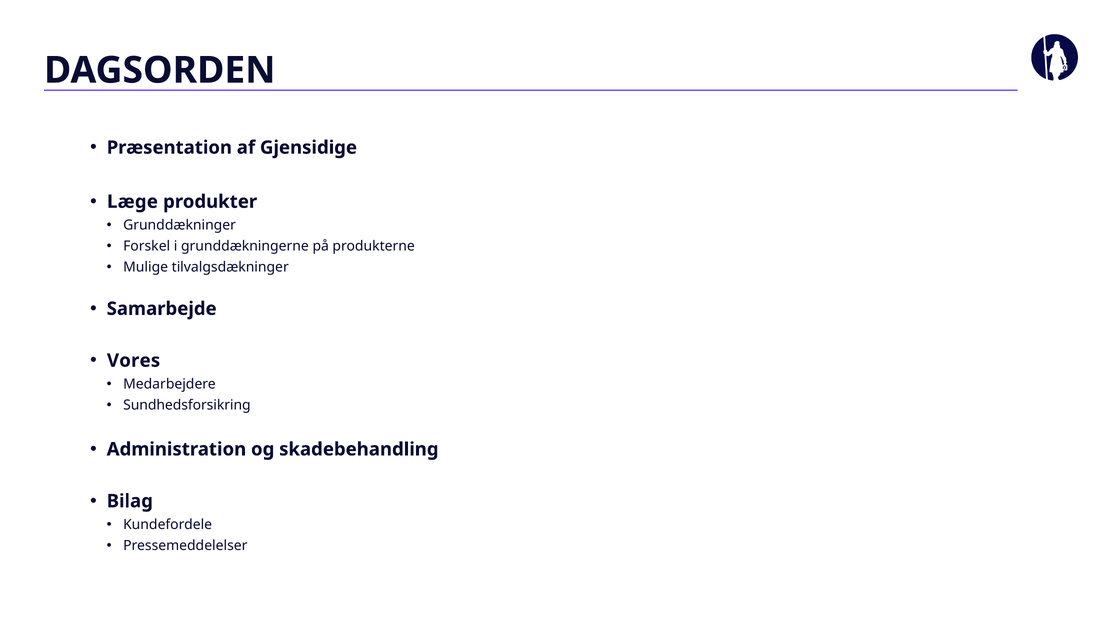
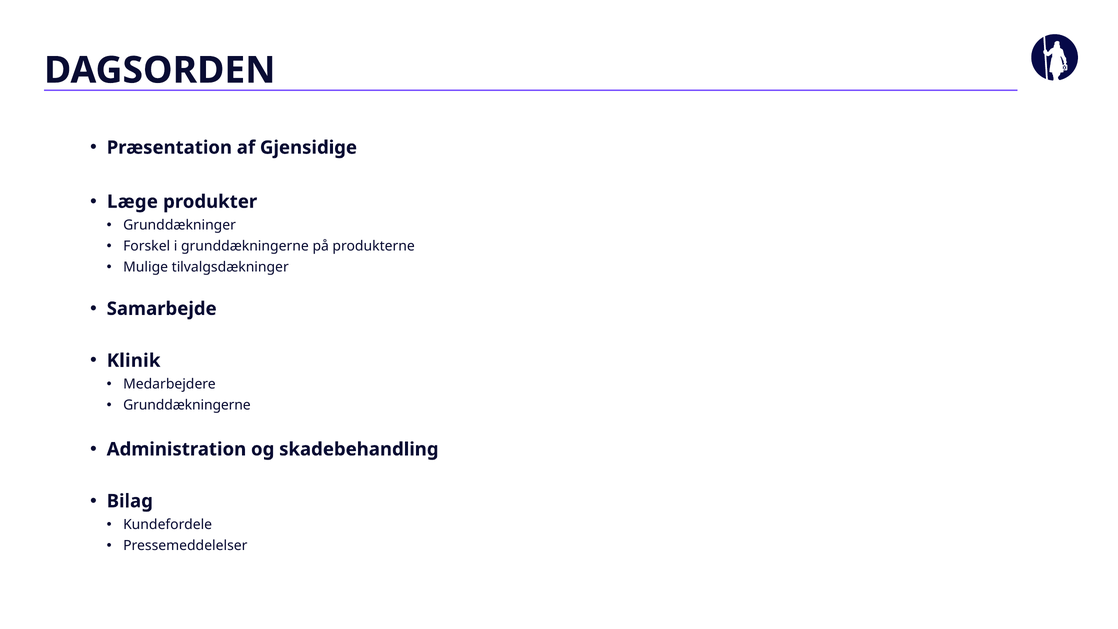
Vores: Vores -> Klinik
Sundhedsforsikring at (187, 405): Sundhedsforsikring -> Grunddækningerne
